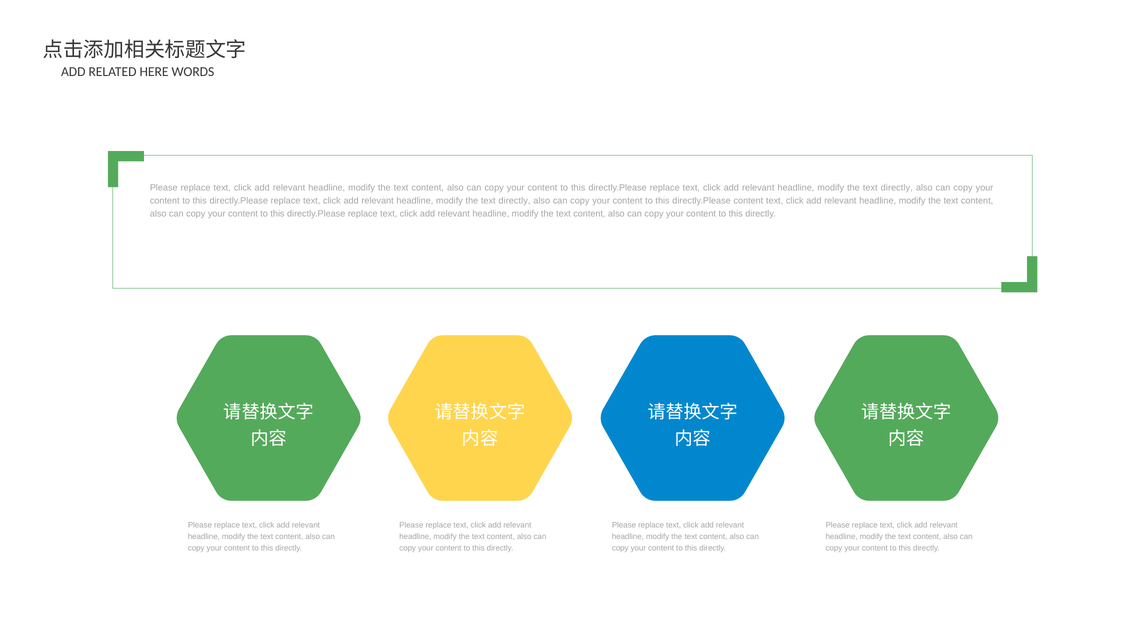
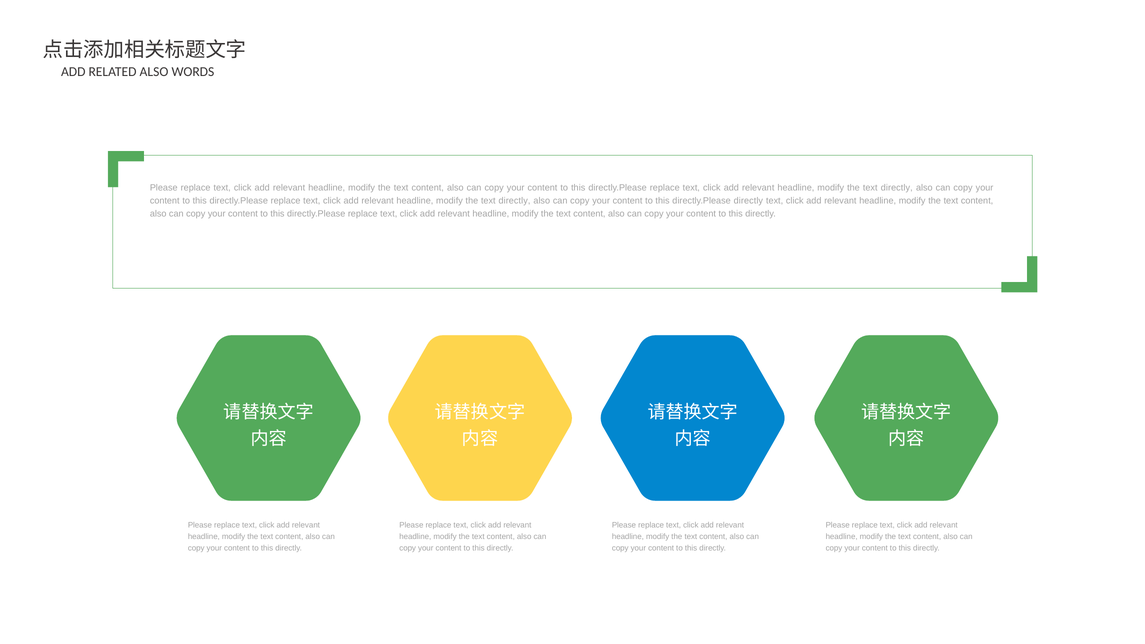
RELATED HERE: HERE -> ALSO
directly.Please content: content -> directly
